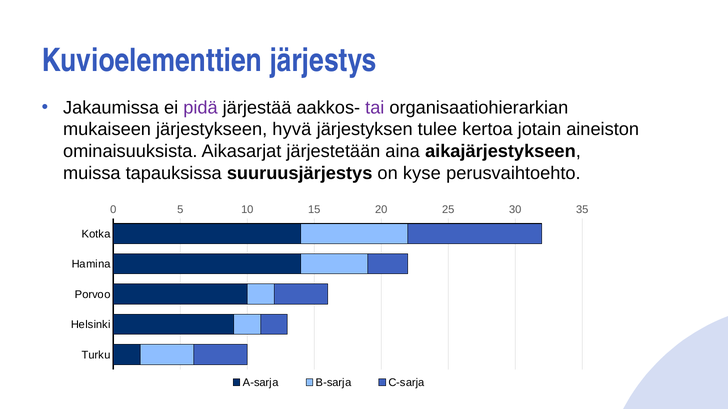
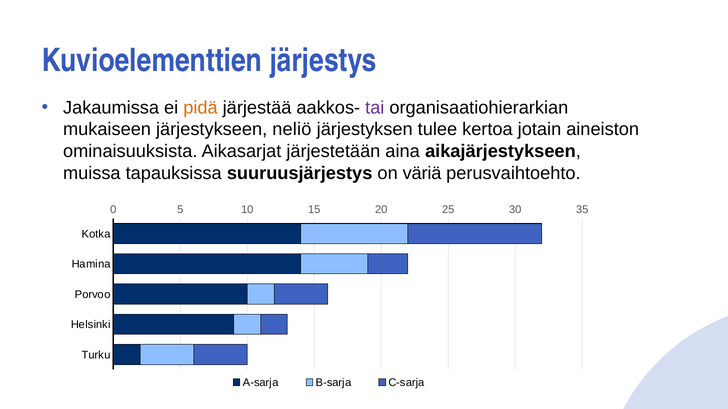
pidä colour: purple -> orange
hyvä: hyvä -> neliö
kyse: kyse -> väriä
